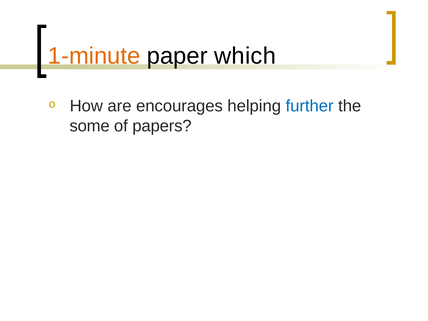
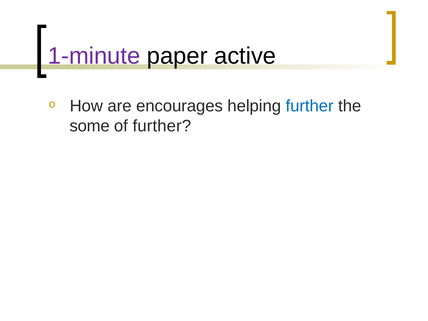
1-minute colour: orange -> purple
which: which -> active
of papers: papers -> further
